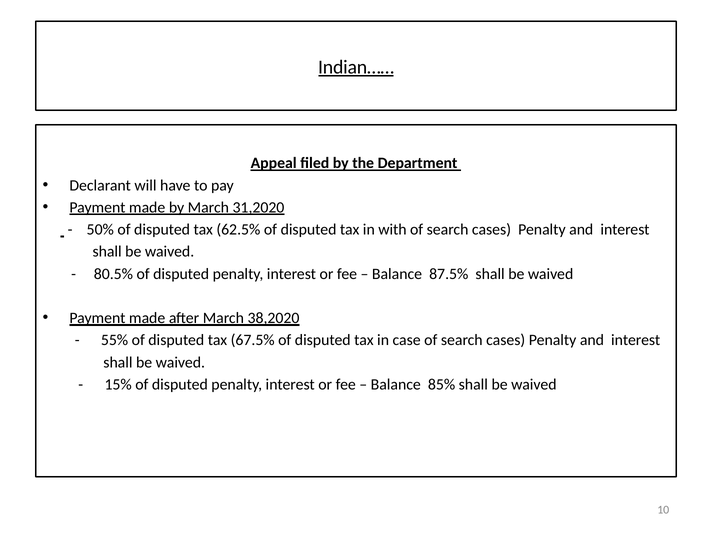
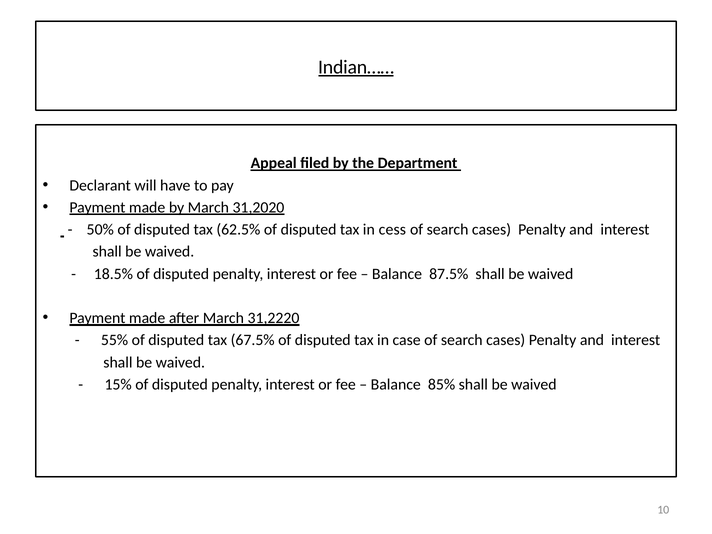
with: with -> cess
80.5%: 80.5% -> 18.5%
38,2020: 38,2020 -> 31,2220
